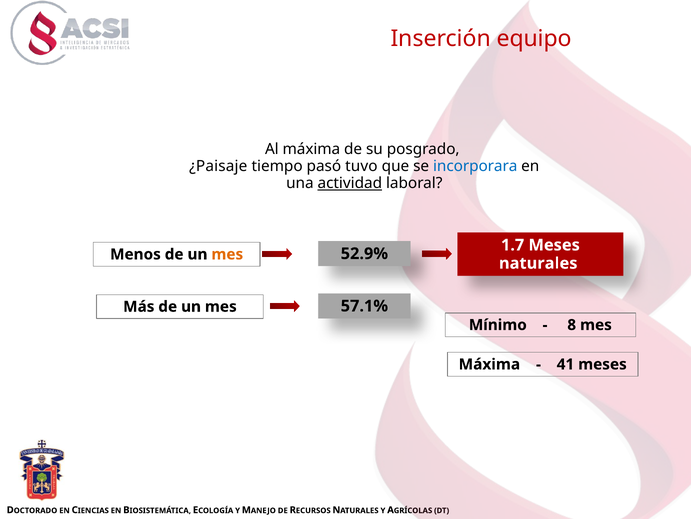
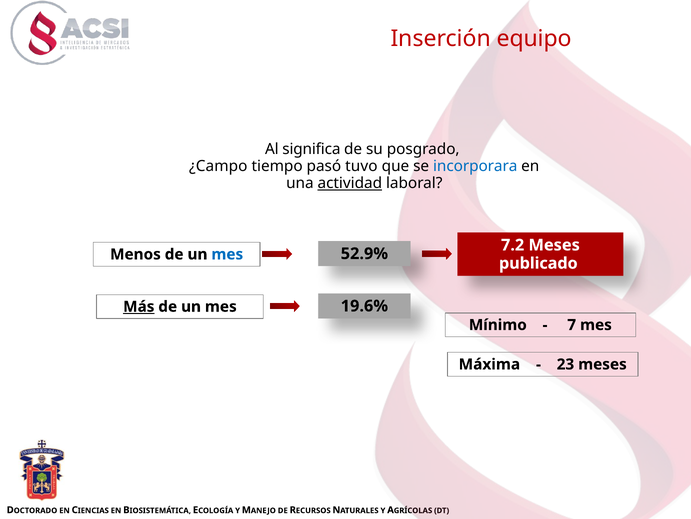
Al máxima: máxima -> significa
¿Paisaje: ¿Paisaje -> ¿Campo
1.7: 1.7 -> 7.2
mes at (227, 254) colour: orange -> blue
naturales at (538, 263): naturales -> publicado
Más underline: none -> present
57.1%: 57.1% -> 19.6%
8: 8 -> 7
41: 41 -> 23
